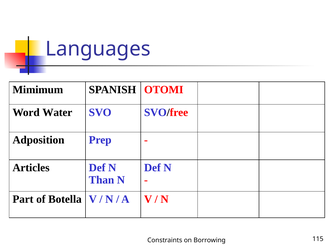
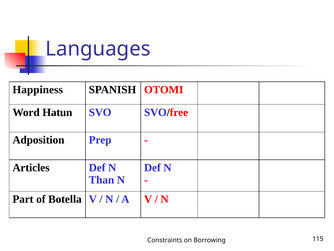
Mimimum: Mimimum -> Happiness
Water: Water -> Hatun
